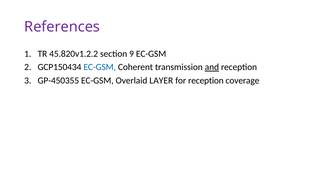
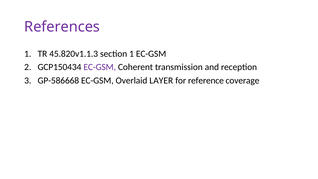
45.820v1.2.2: 45.820v1.2.2 -> 45.820v1.1.3
section 9: 9 -> 1
EC-GSM at (100, 67) colour: blue -> purple
and underline: present -> none
GP-450355: GP-450355 -> GP-586668
for reception: reception -> reference
